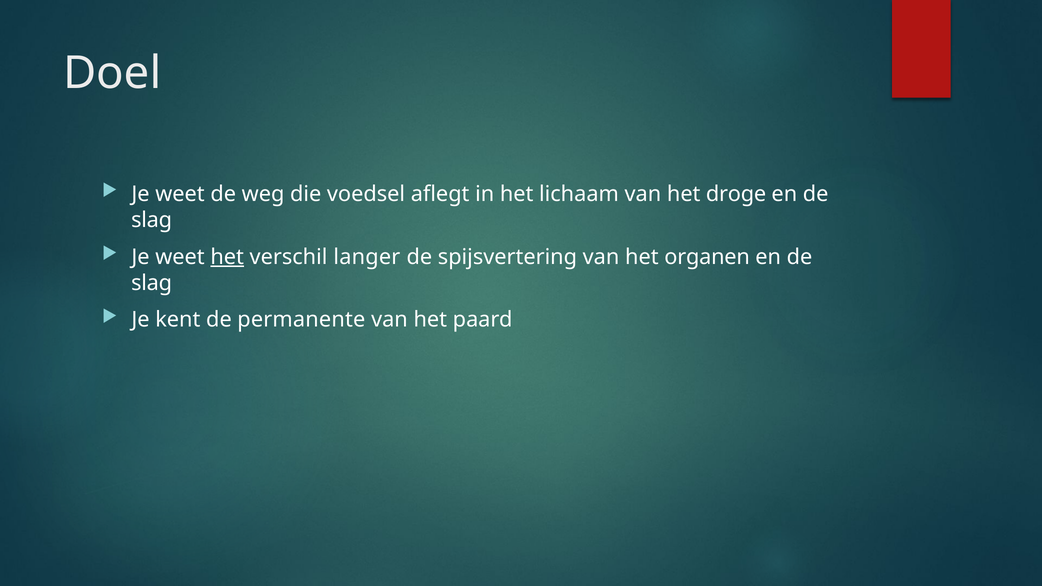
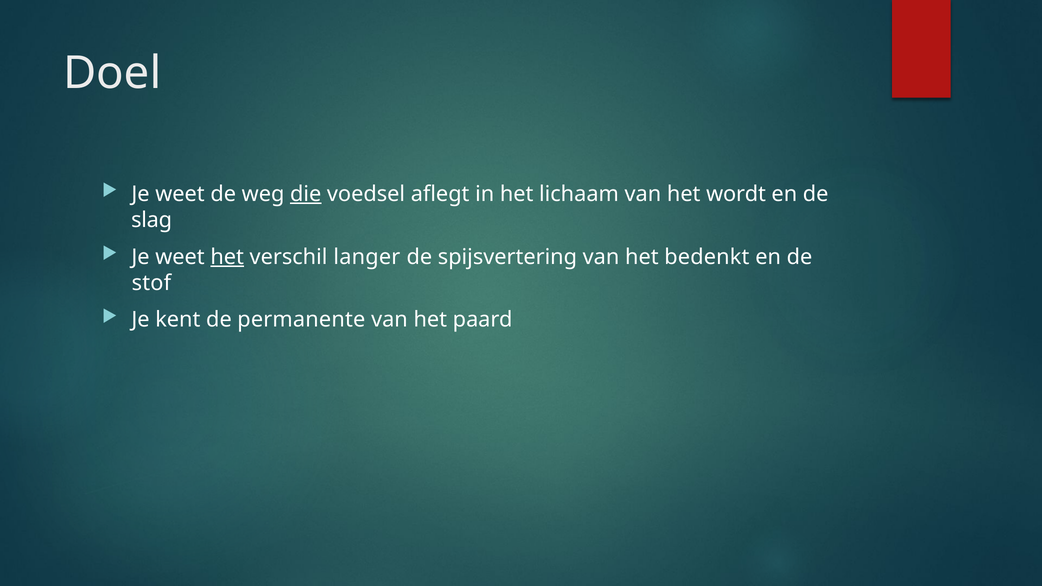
die underline: none -> present
droge: droge -> wordt
organen: organen -> bedenkt
slag at (152, 283): slag -> stof
